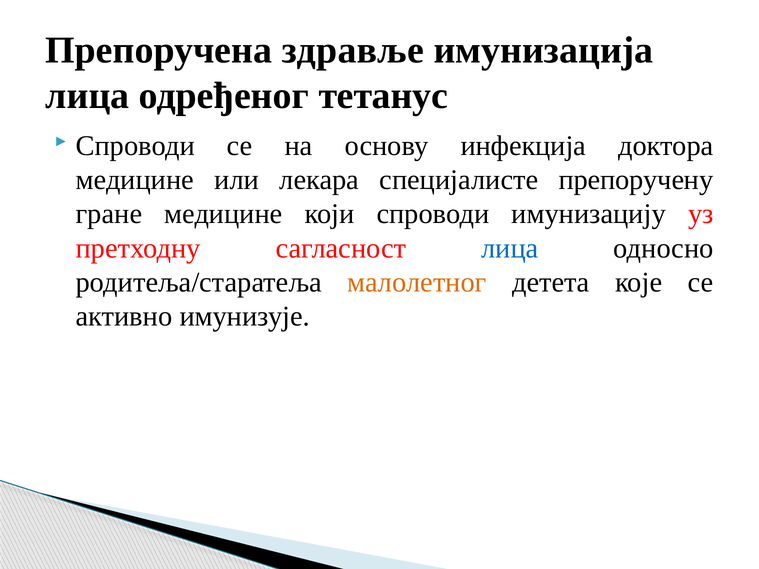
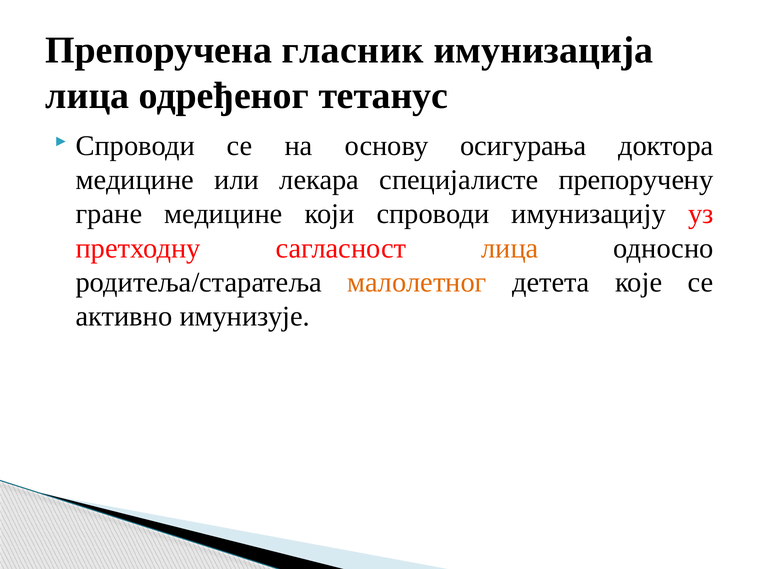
здравље: здравље -> гласник
инфекција: инфекција -> осигурања
лица at (510, 248) colour: blue -> orange
